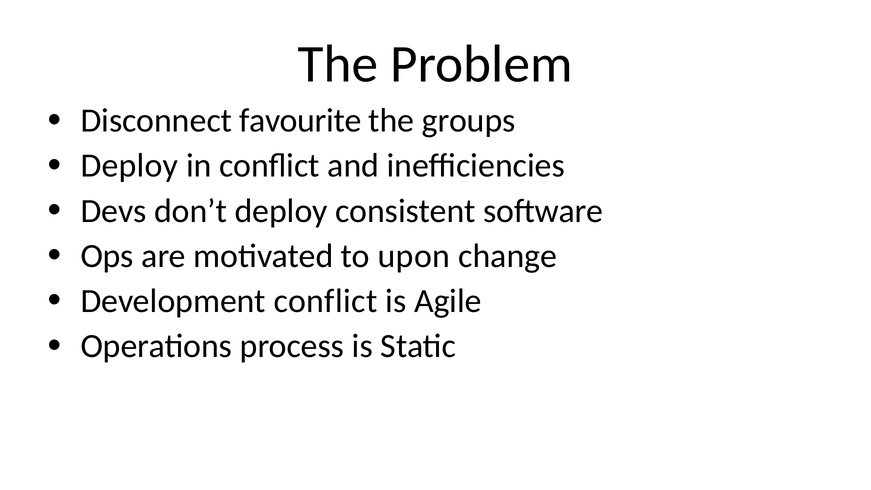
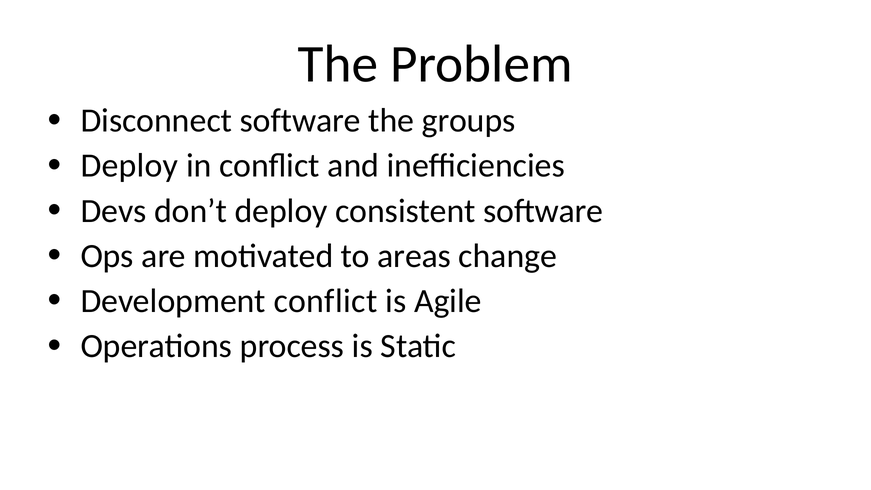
Disconnect favourite: favourite -> software
upon: upon -> areas
